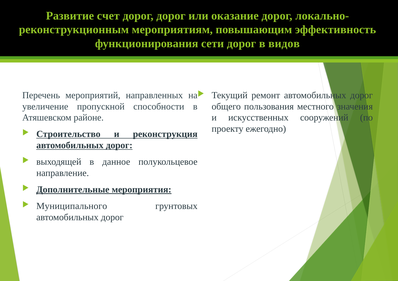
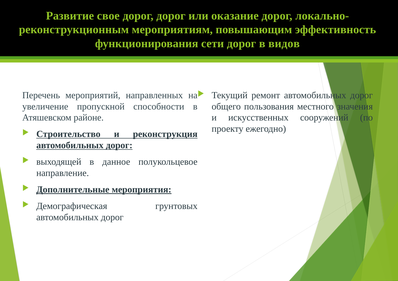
счет: счет -> свое
Муниципального: Муниципального -> Демографическая
